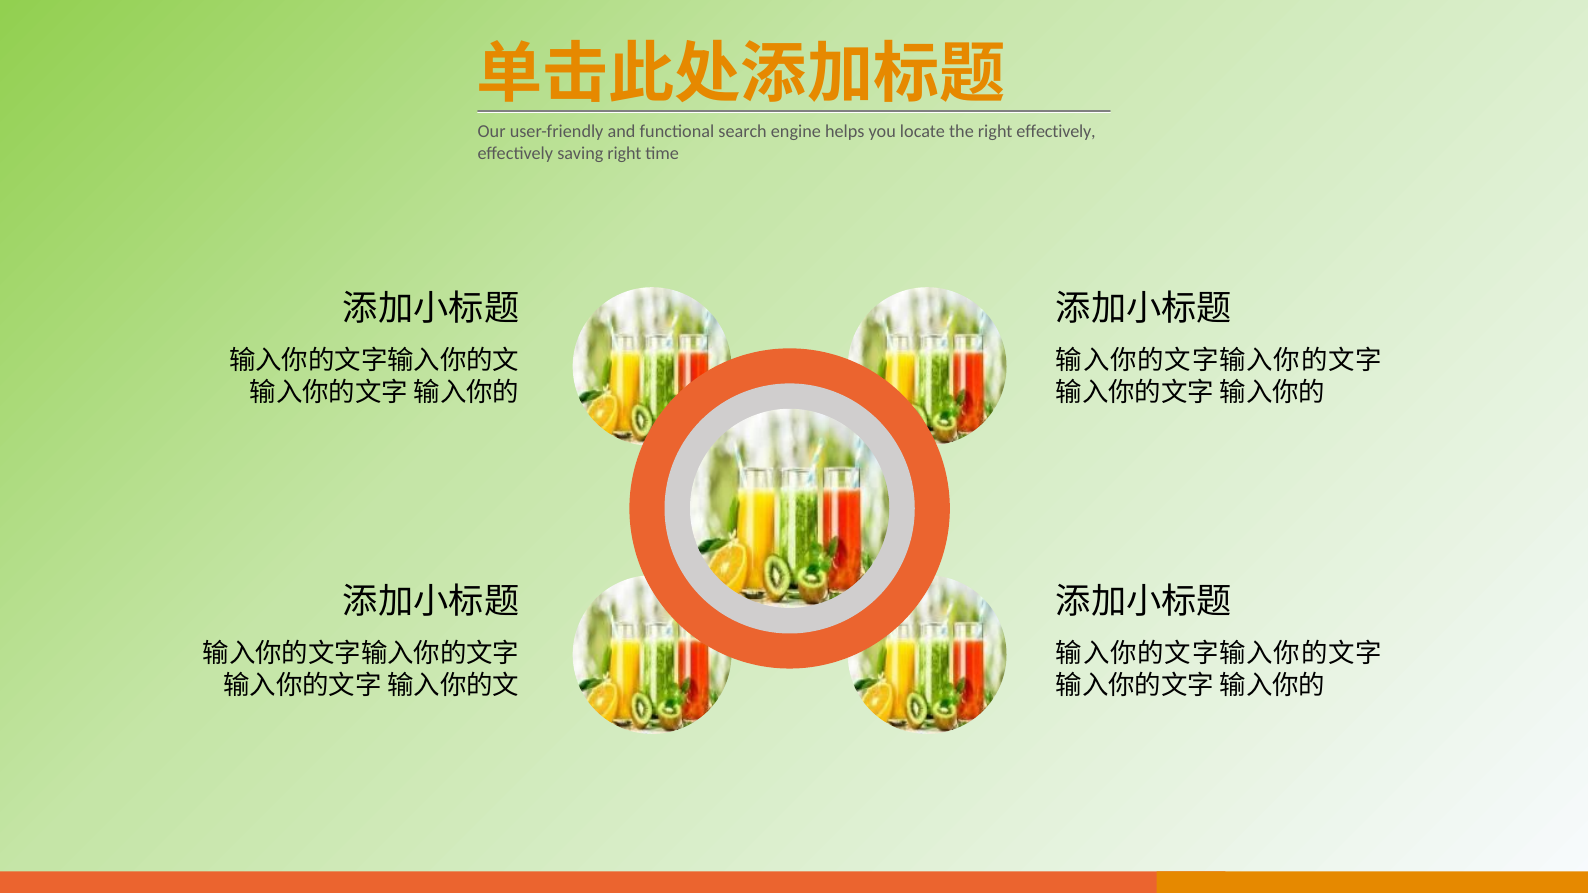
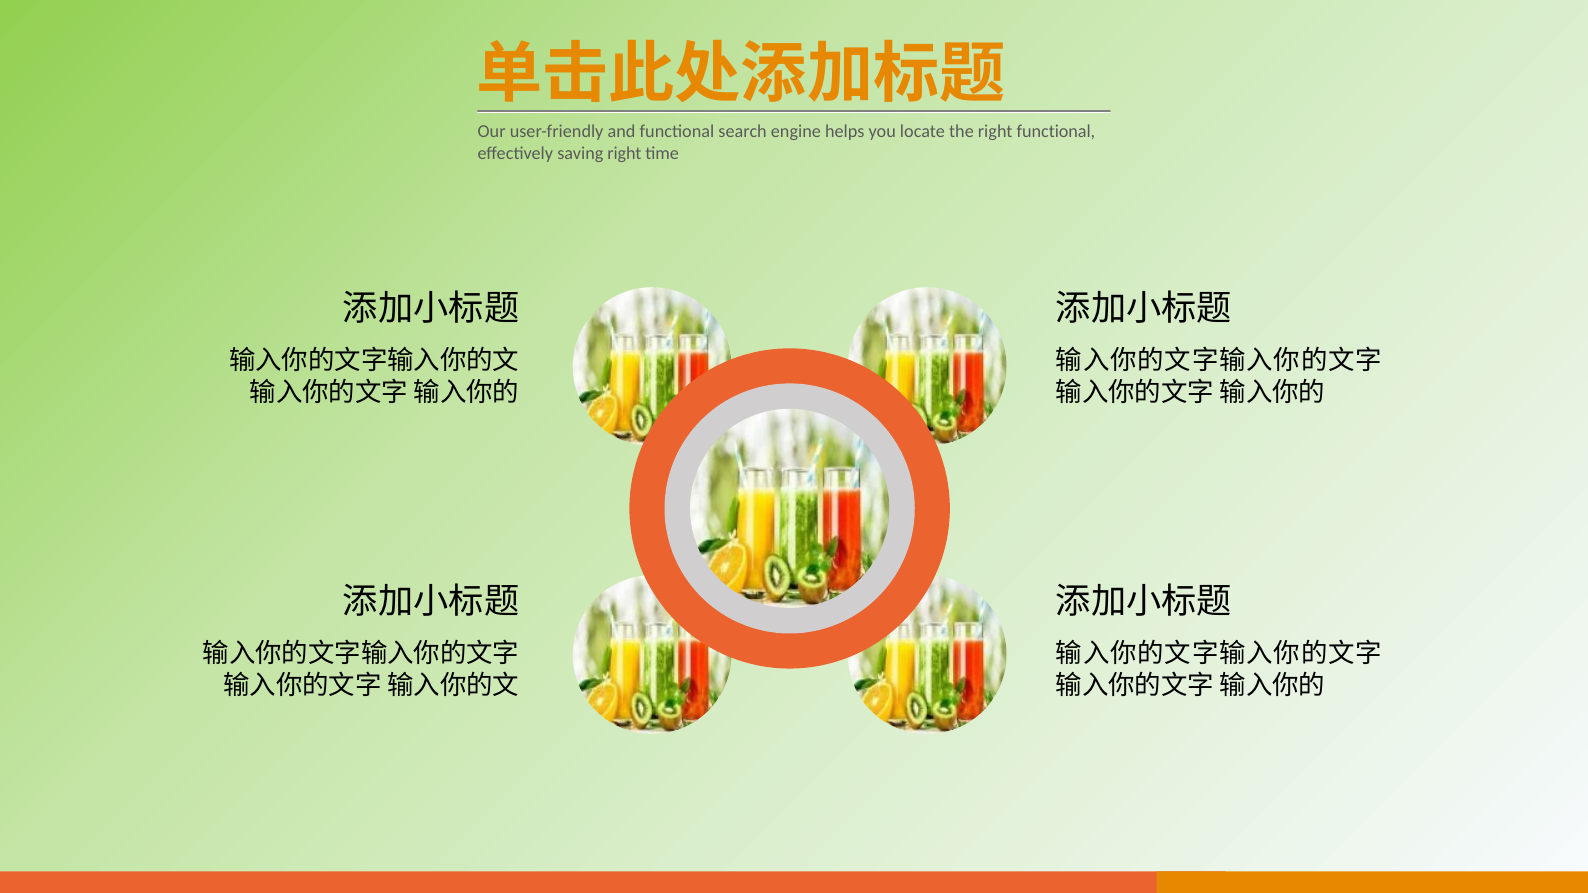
right effectively: effectively -> functional
